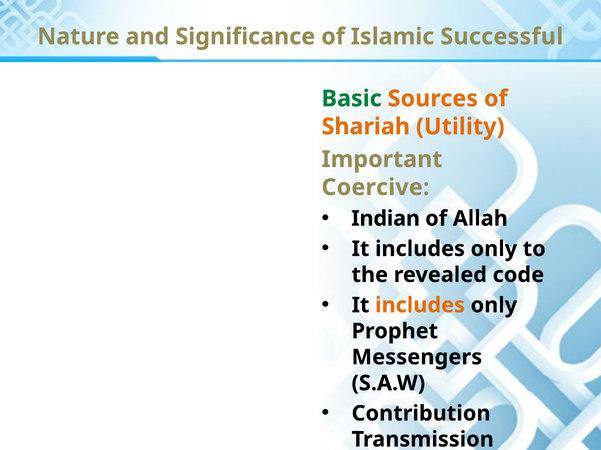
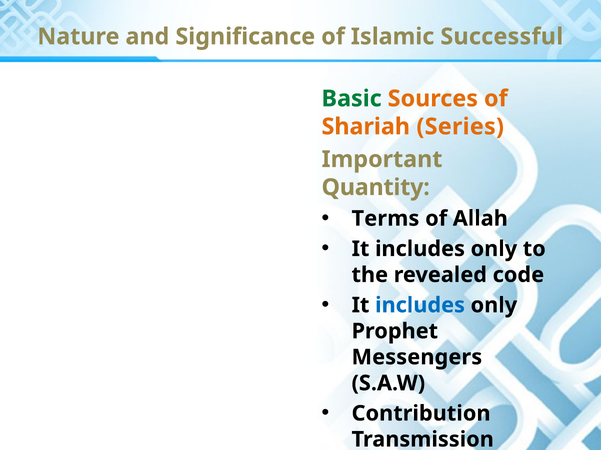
Utility: Utility -> Series
Coercive: Coercive -> Quantity
Indian: Indian -> Terms
includes at (420, 306) colour: orange -> blue
